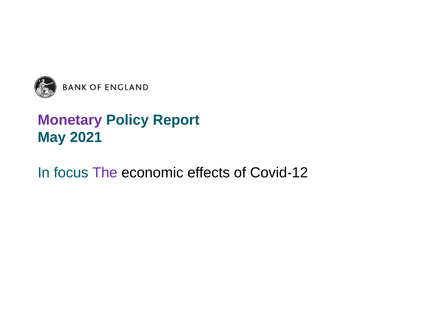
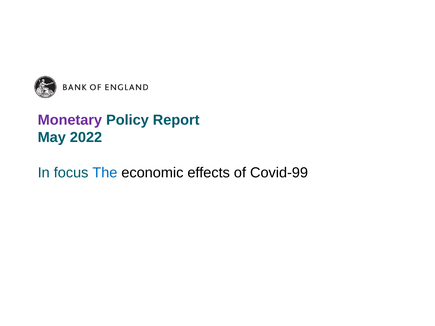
2021: 2021 -> 2022
The colour: purple -> blue
Covid-12: Covid-12 -> Covid-99
